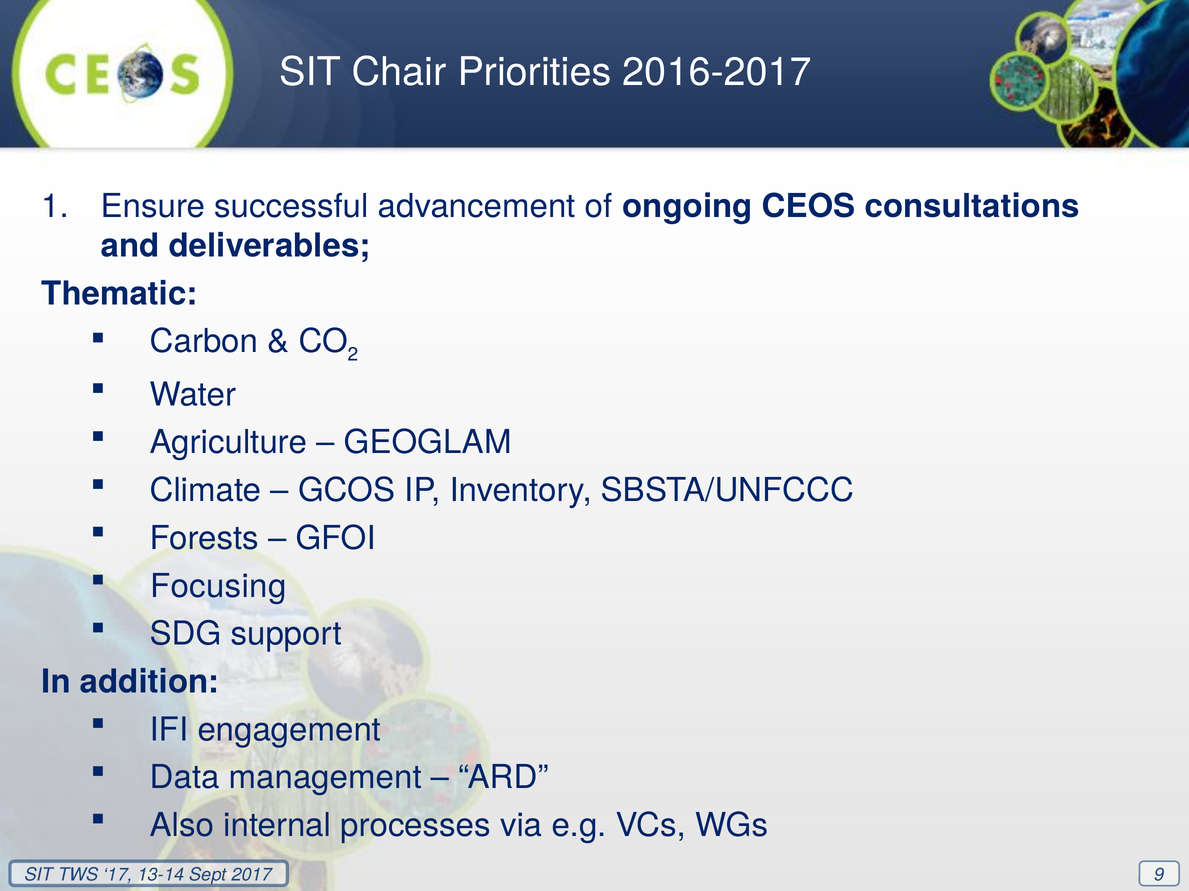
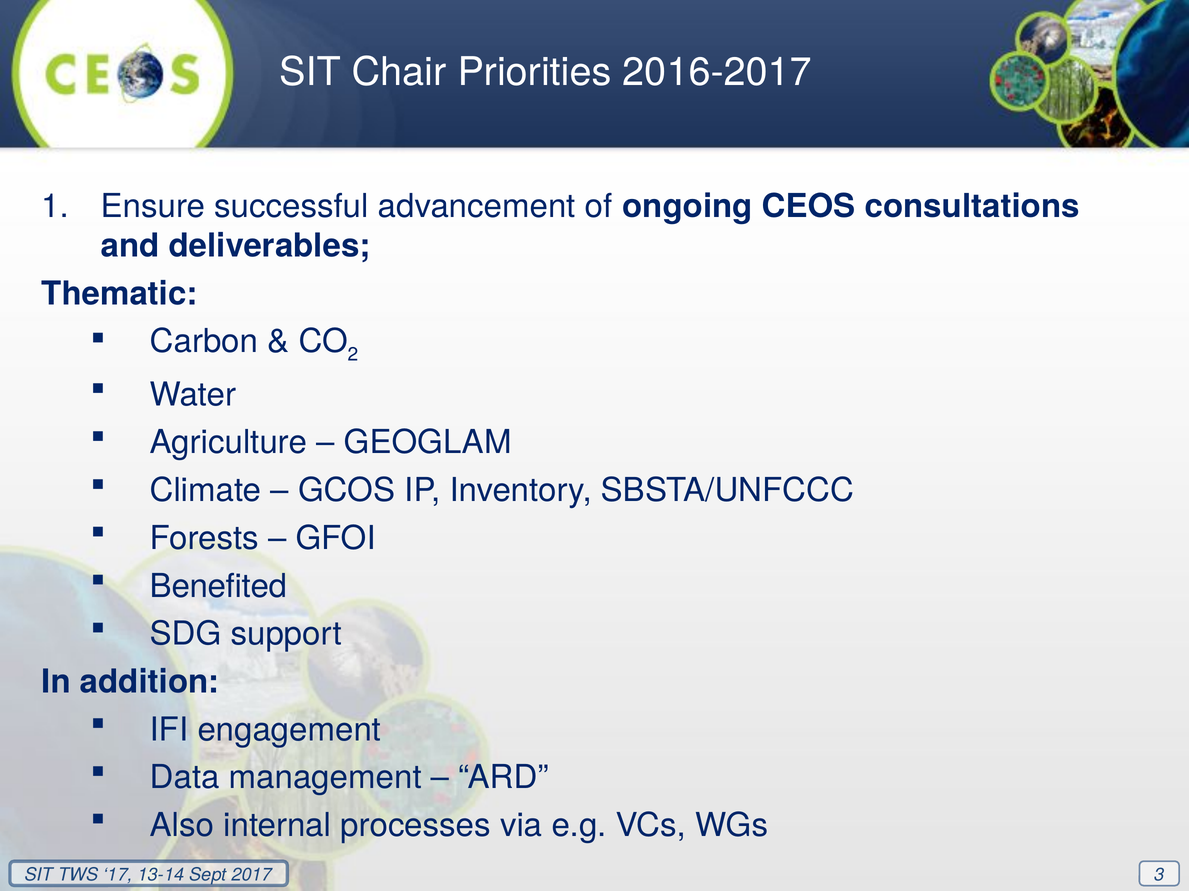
Focusing: Focusing -> Benefited
9: 9 -> 3
